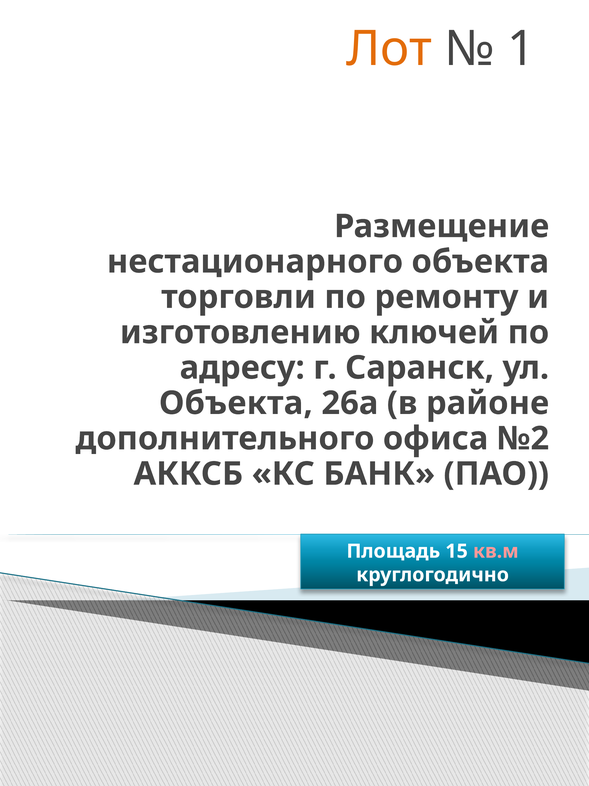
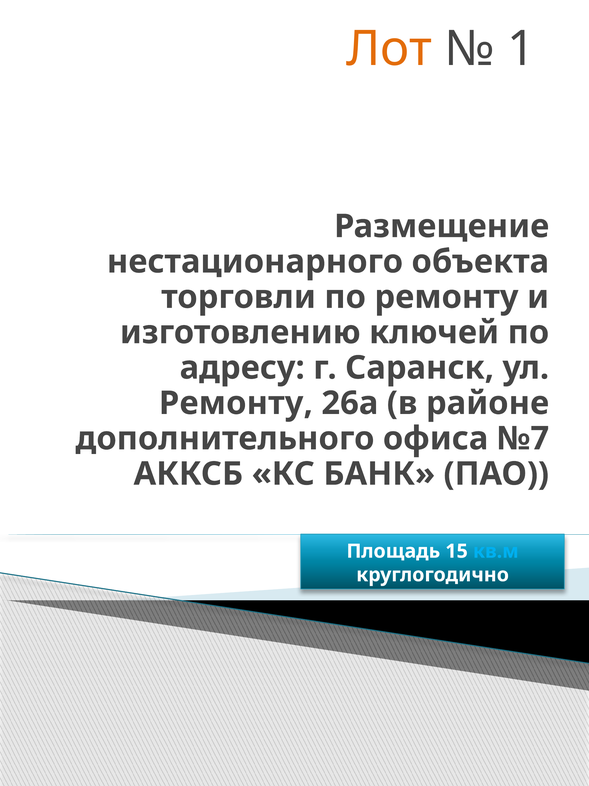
Объекта at (236, 403): Объекта -> Ремонту
№2: №2 -> №7
кв.м colour: pink -> light blue
